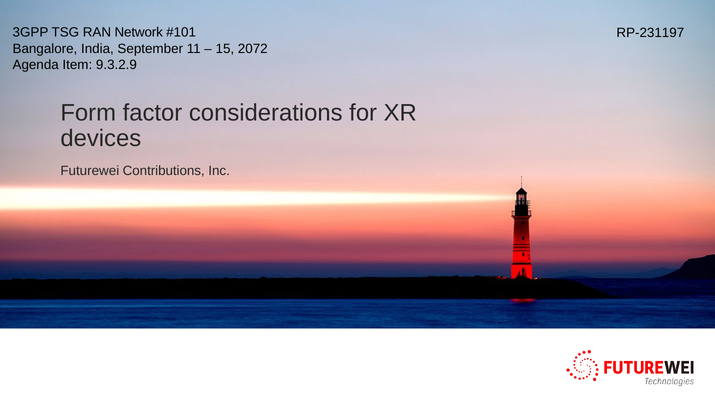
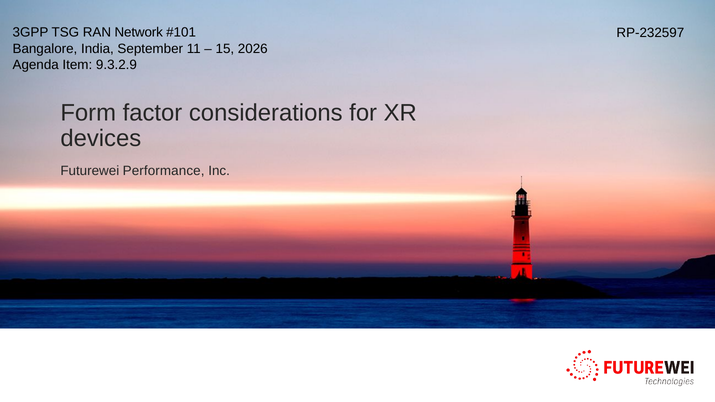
RP-231197: RP-231197 -> RP-232597
2072: 2072 -> 2026
Contributions: Contributions -> Performance
